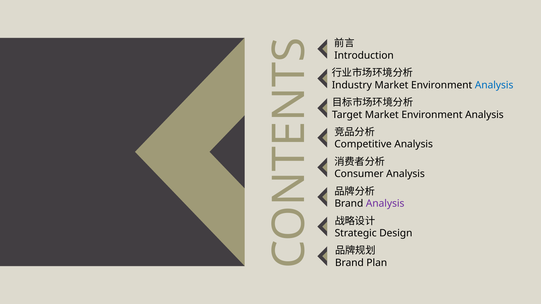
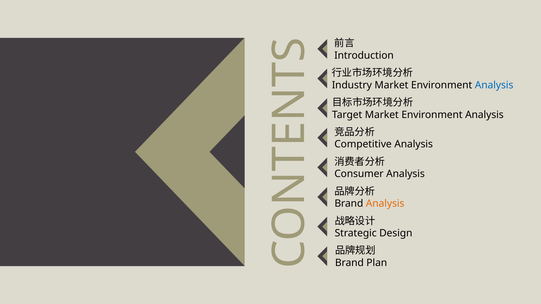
Analysis at (385, 204) colour: purple -> orange
